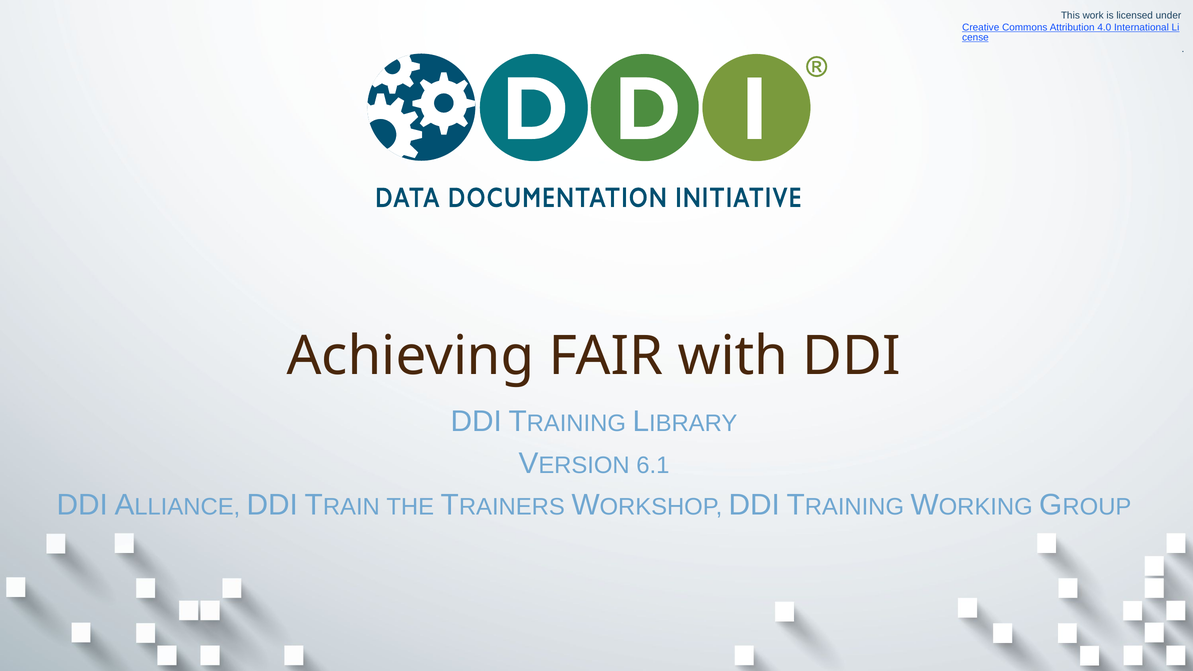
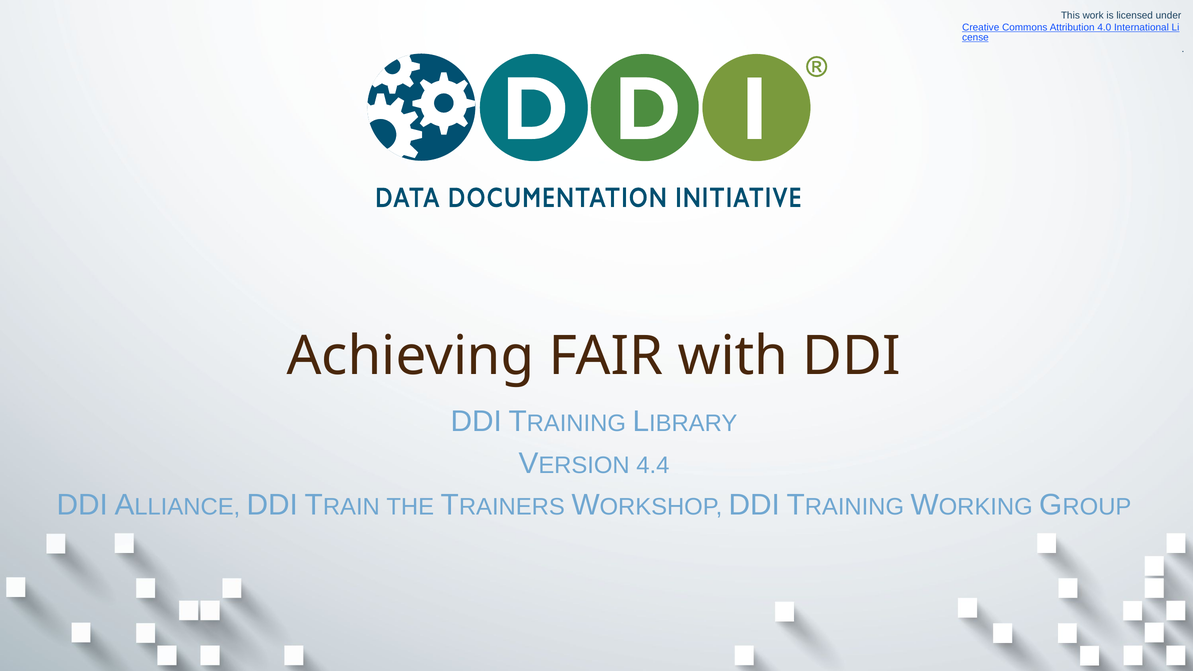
6.1: 6.1 -> 4.4
